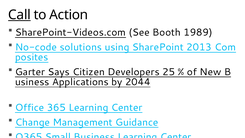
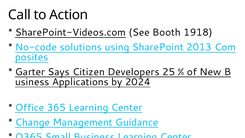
Call underline: present -> none
1989: 1989 -> 1918
2044: 2044 -> 2024
